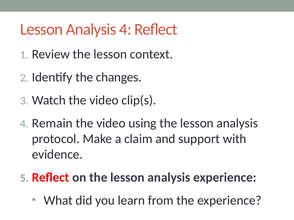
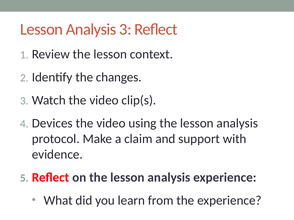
Analysis 4: 4 -> 3
Remain: Remain -> Devices
